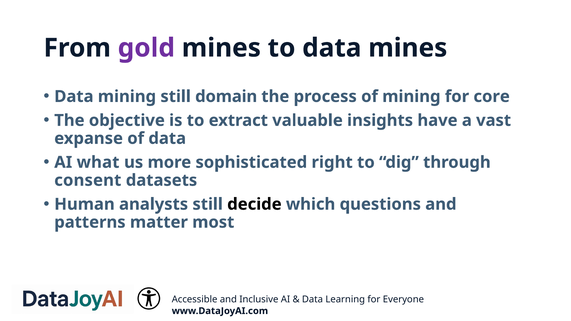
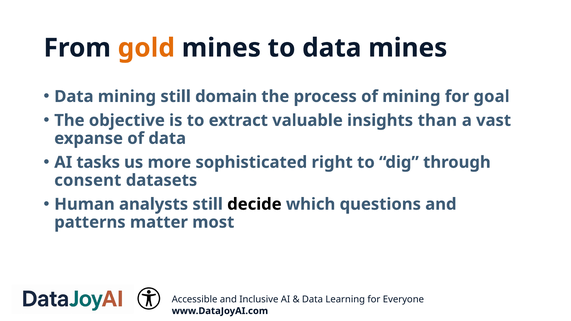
gold colour: purple -> orange
core: core -> goal
have: have -> than
what: what -> tasks
